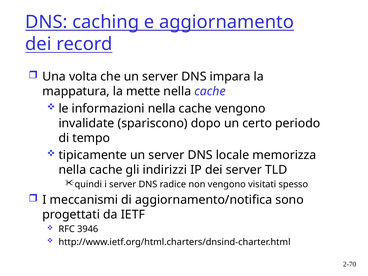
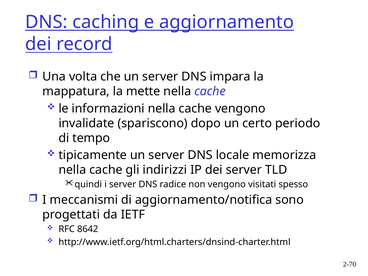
3946: 3946 -> 8642
